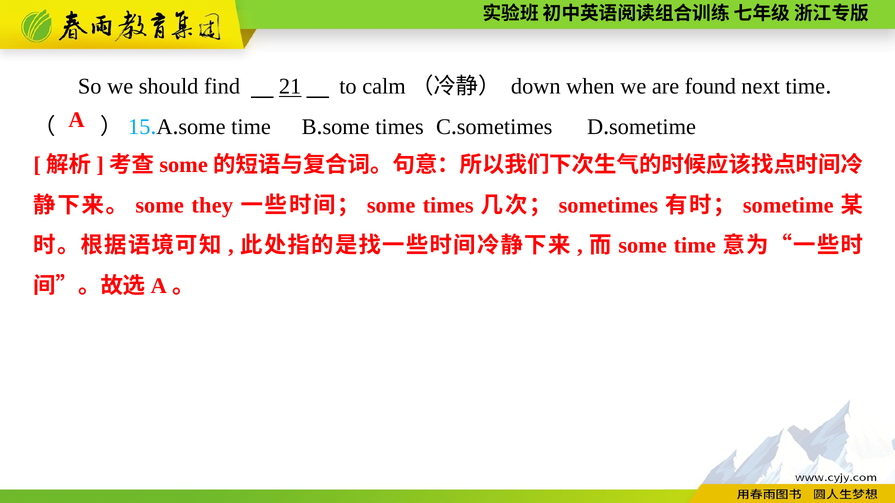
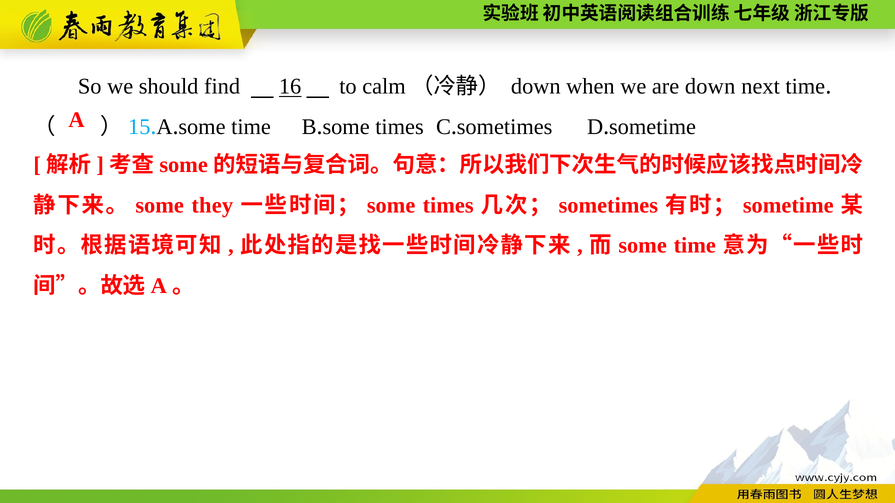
21: 21 -> 16
are found: found -> down
